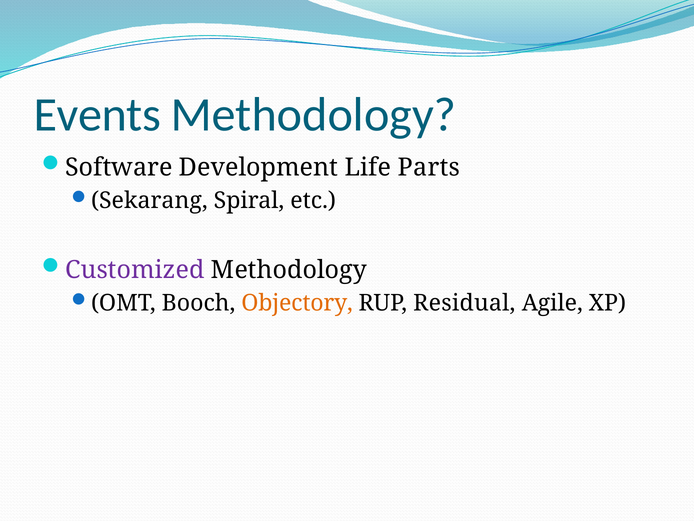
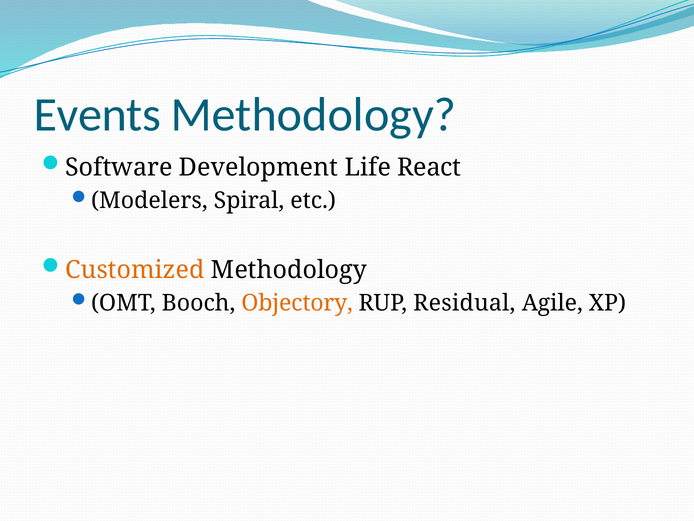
Parts: Parts -> React
Sekarang: Sekarang -> Modelers
Customized colour: purple -> orange
